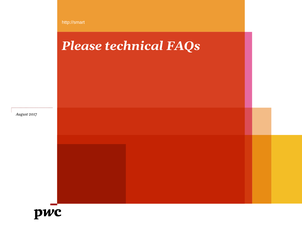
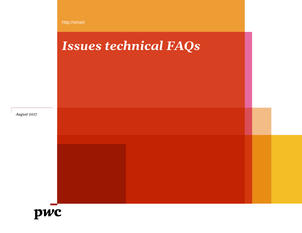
Please: Please -> Issues
